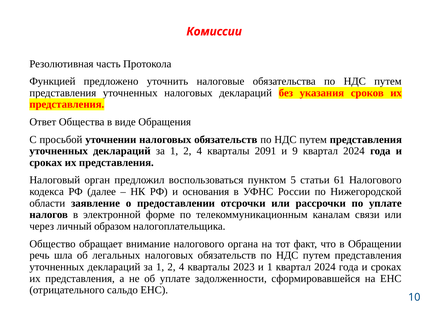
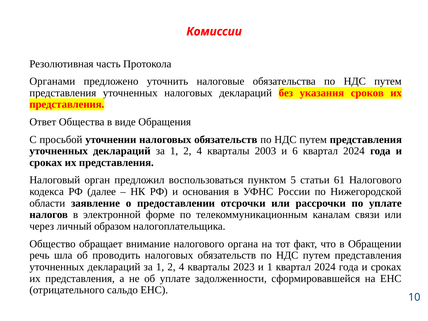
Функцией: Функцией -> Органами
2091: 2091 -> 2003
9: 9 -> 6
легальных: легальных -> проводить
